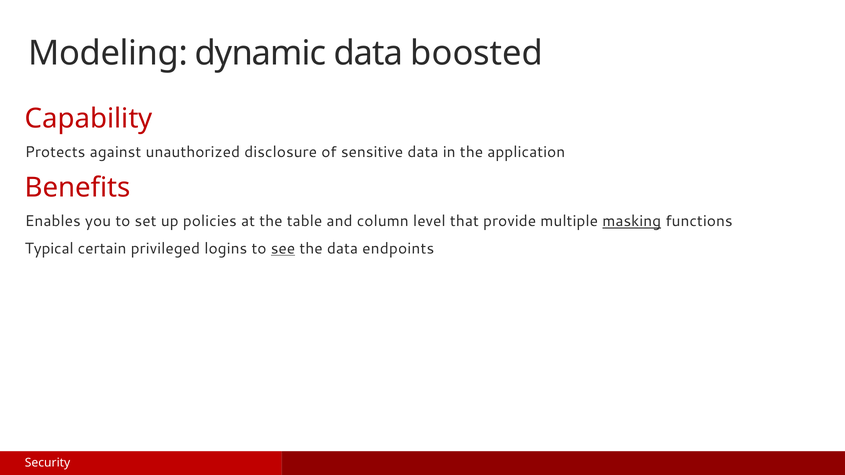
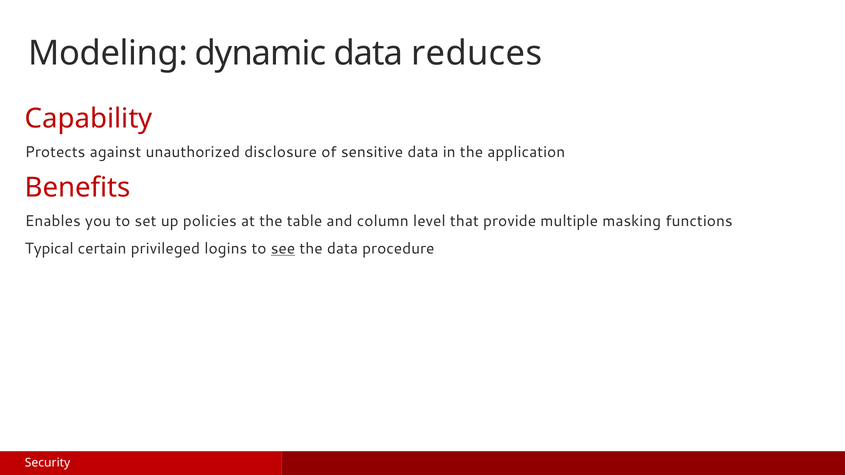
boosted: boosted -> reduces
masking underline: present -> none
endpoints: endpoints -> procedure
